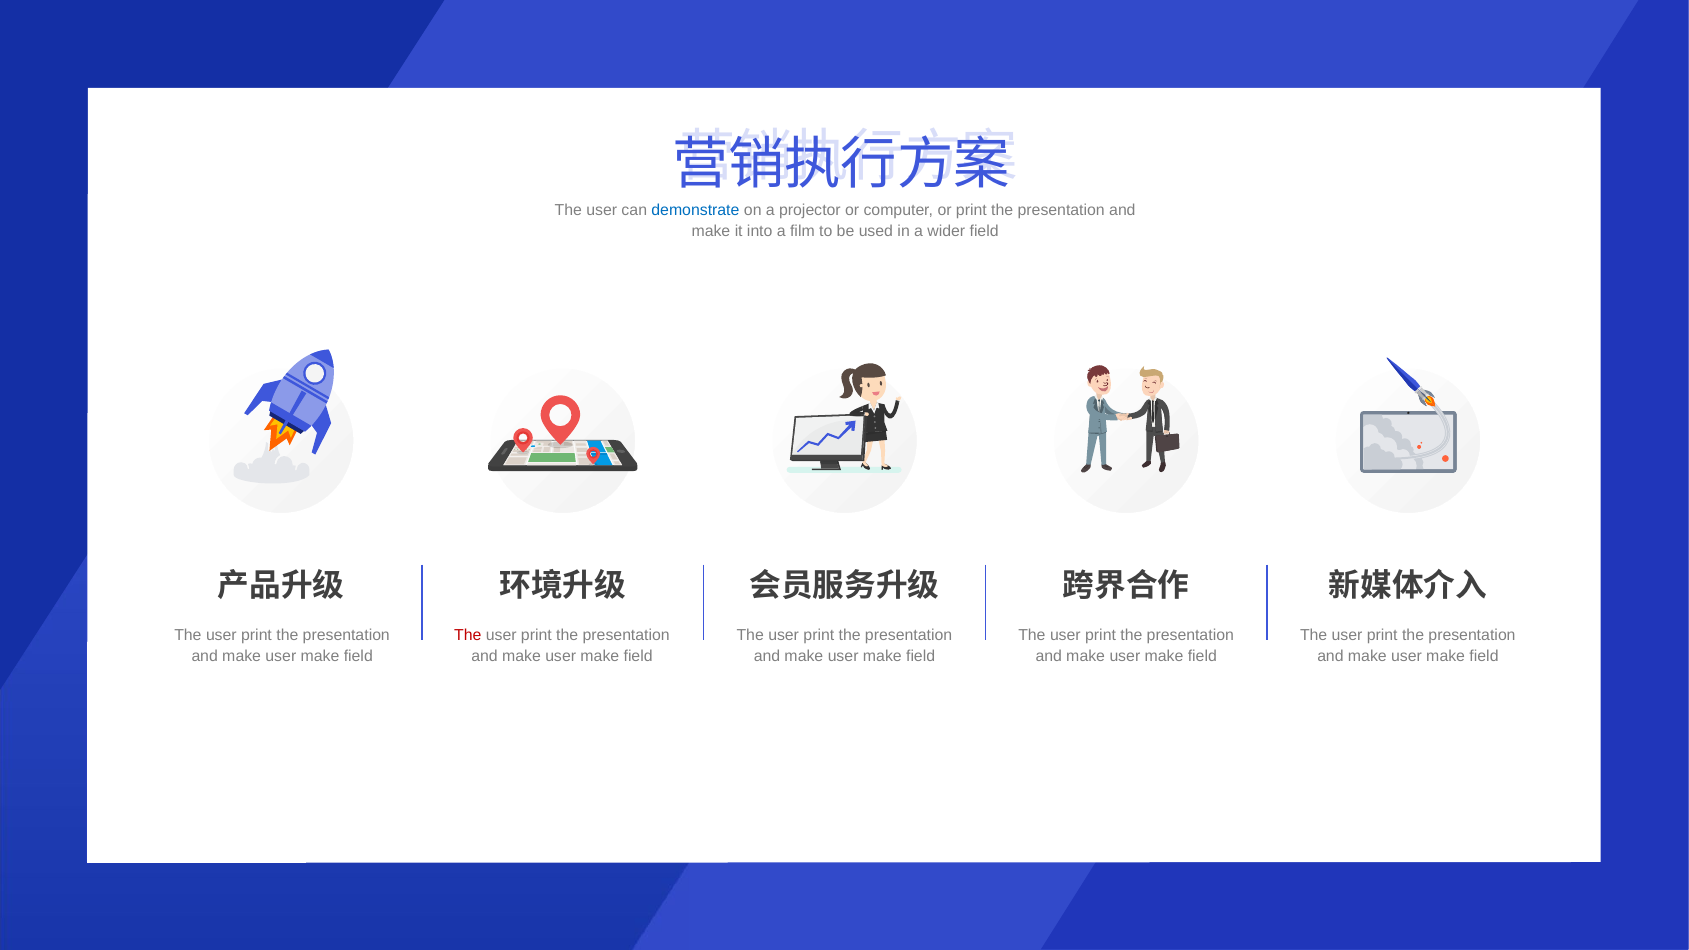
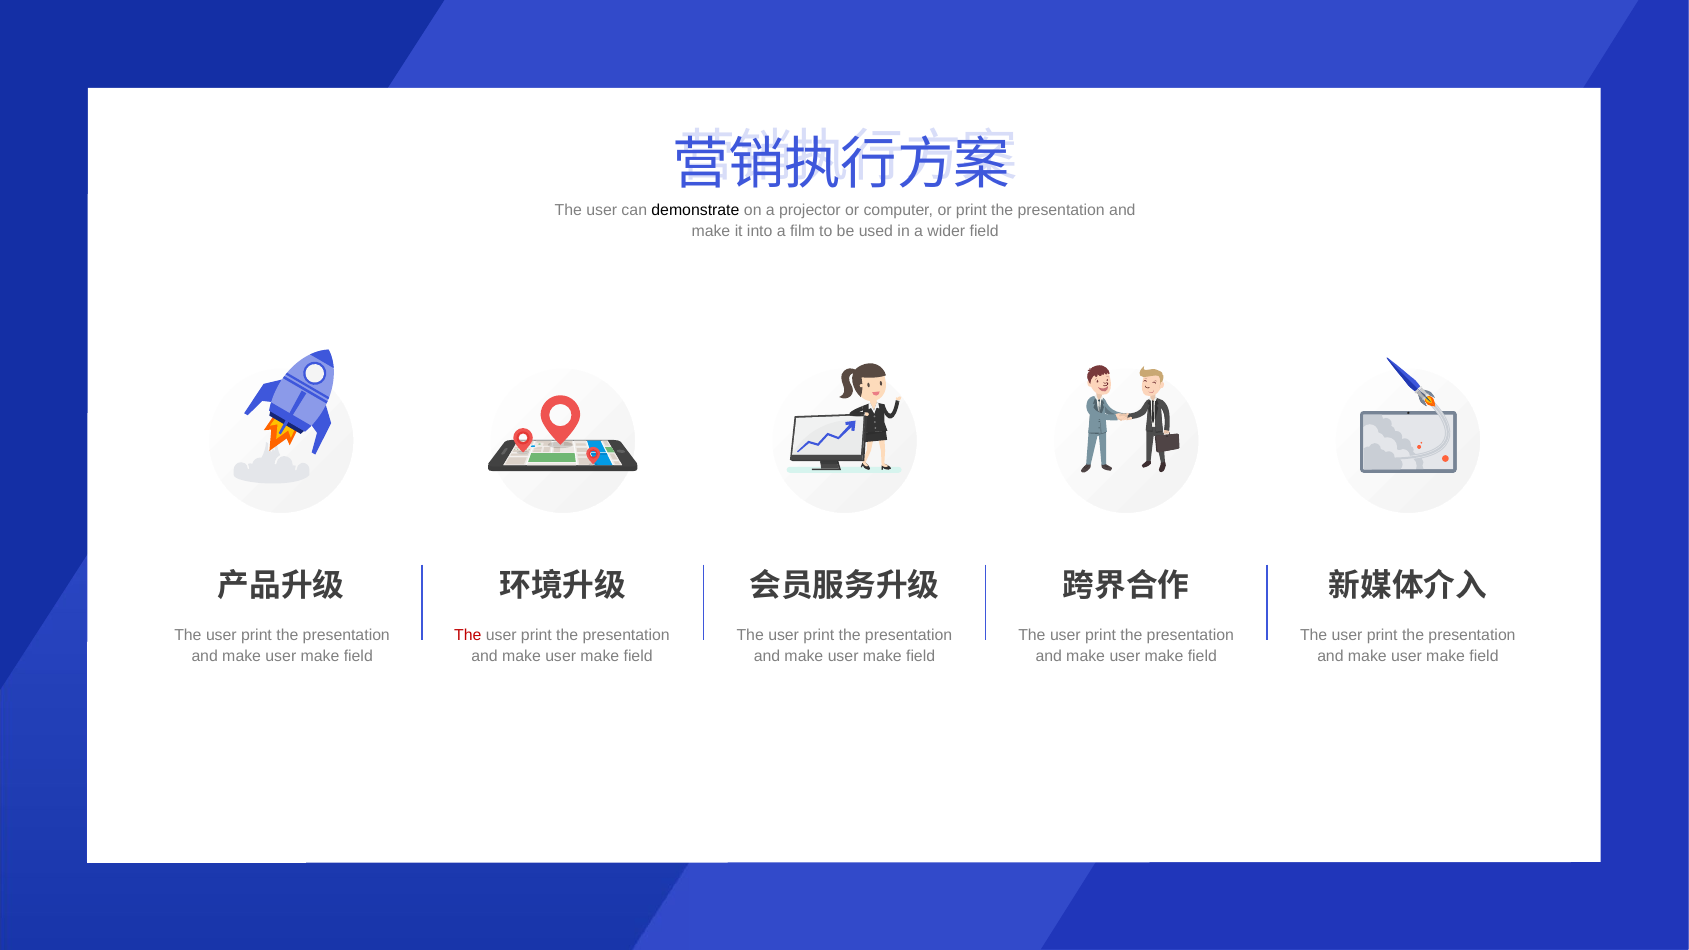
demonstrate colour: blue -> black
